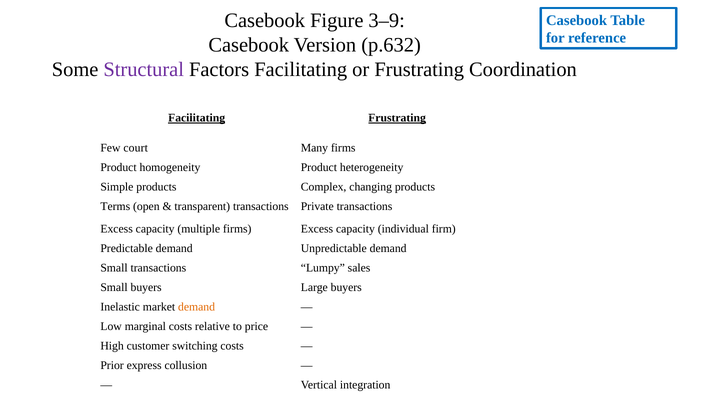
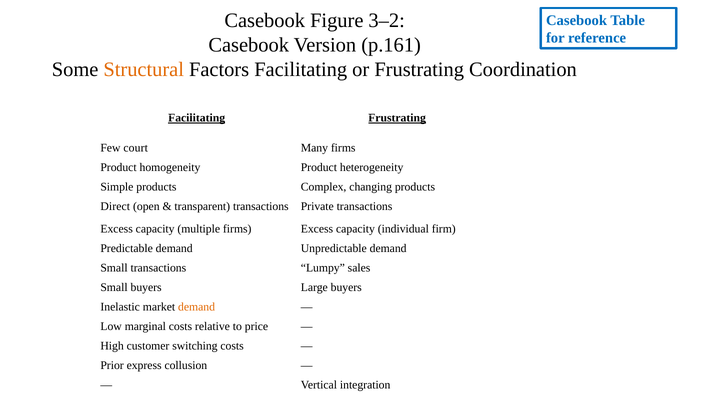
3–9: 3–9 -> 3–2
p.632: p.632 -> p.161
Structural colour: purple -> orange
Terms: Terms -> Direct
